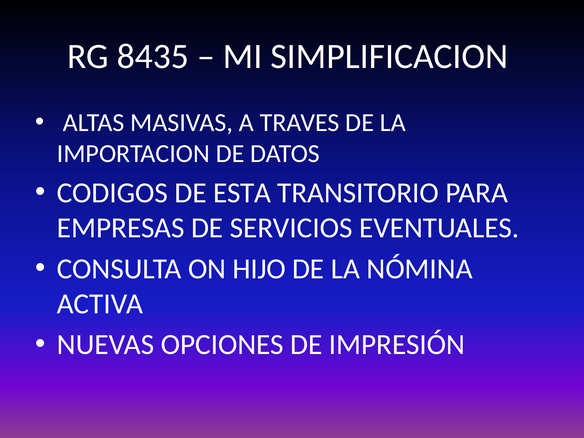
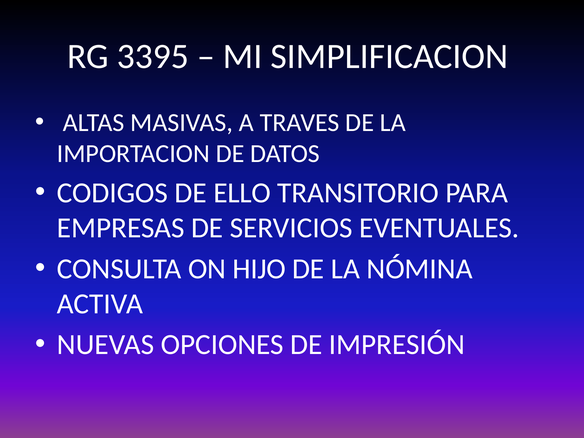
8435: 8435 -> 3395
ESTA: ESTA -> ELLO
